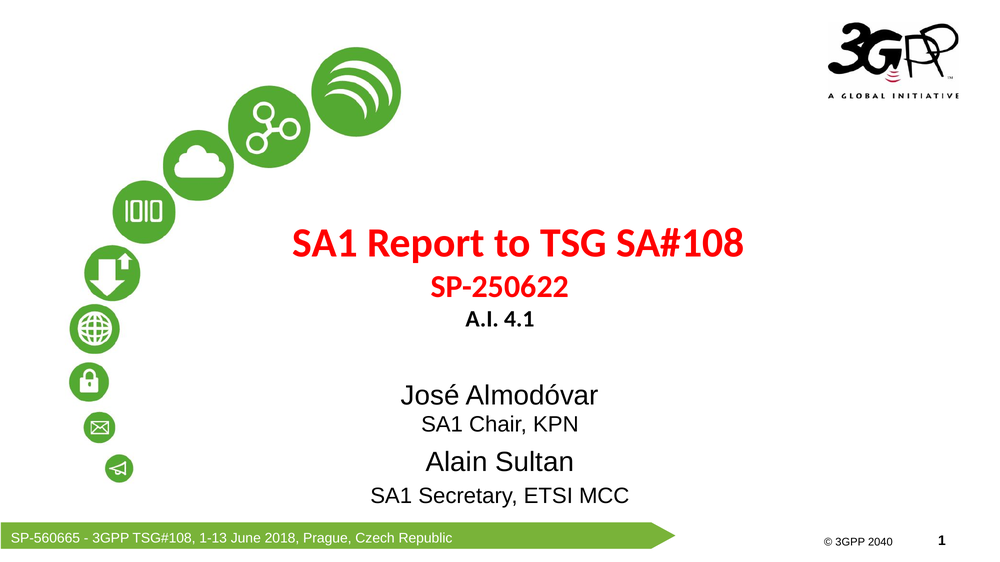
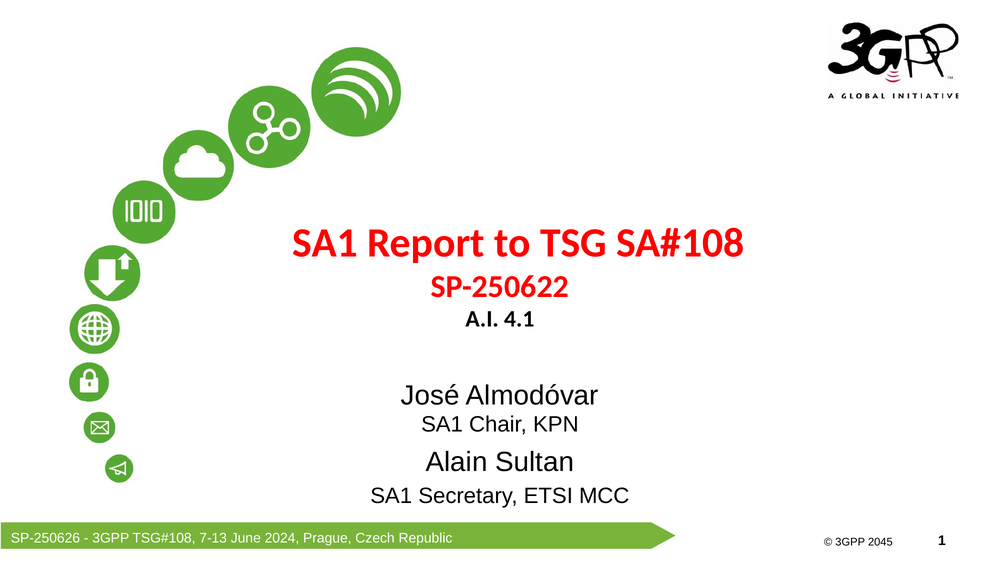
SP-560665: SP-560665 -> SP-250626
1-13: 1-13 -> 7-13
2018: 2018 -> 2024
2040: 2040 -> 2045
